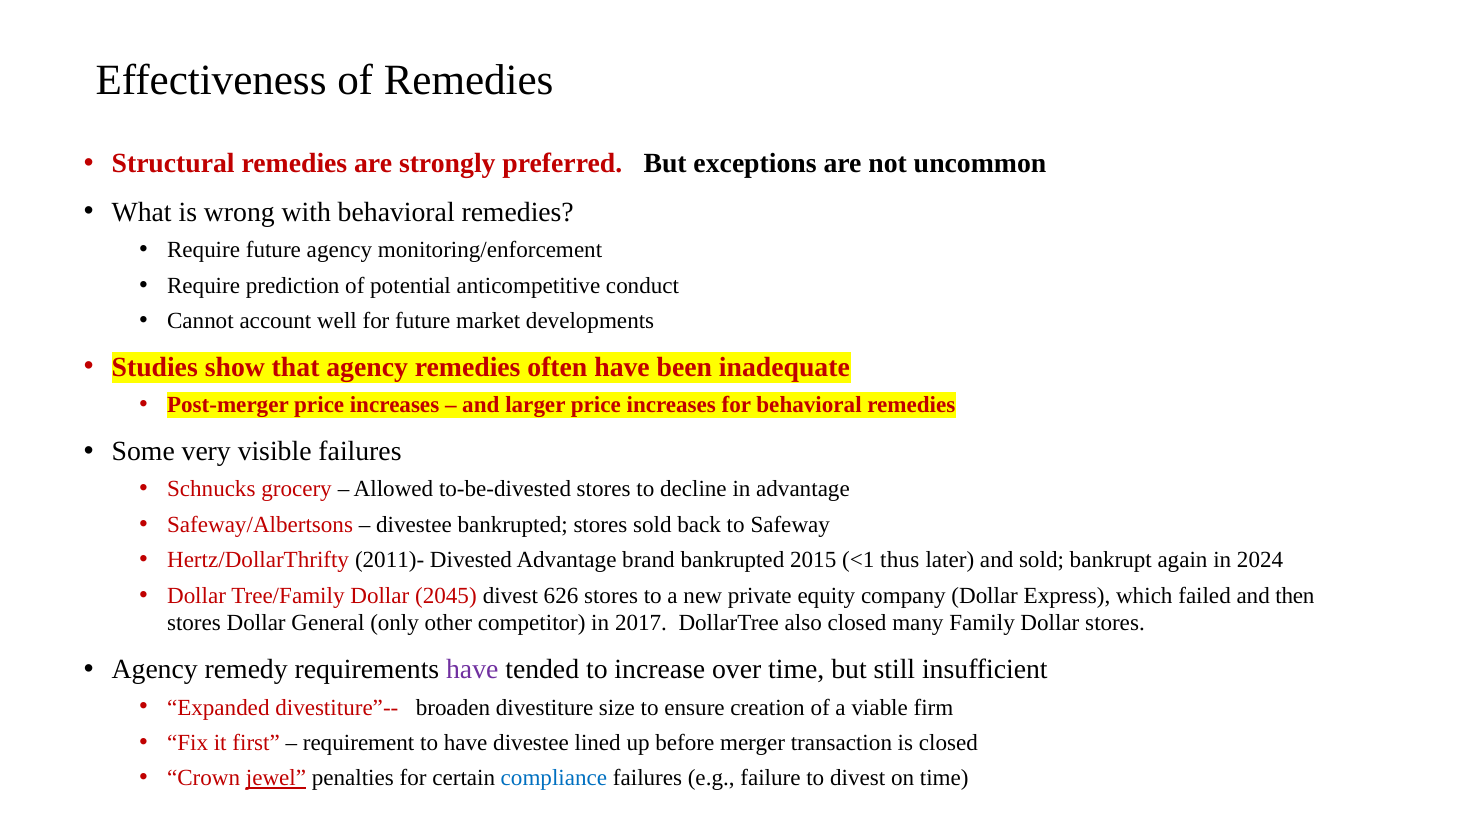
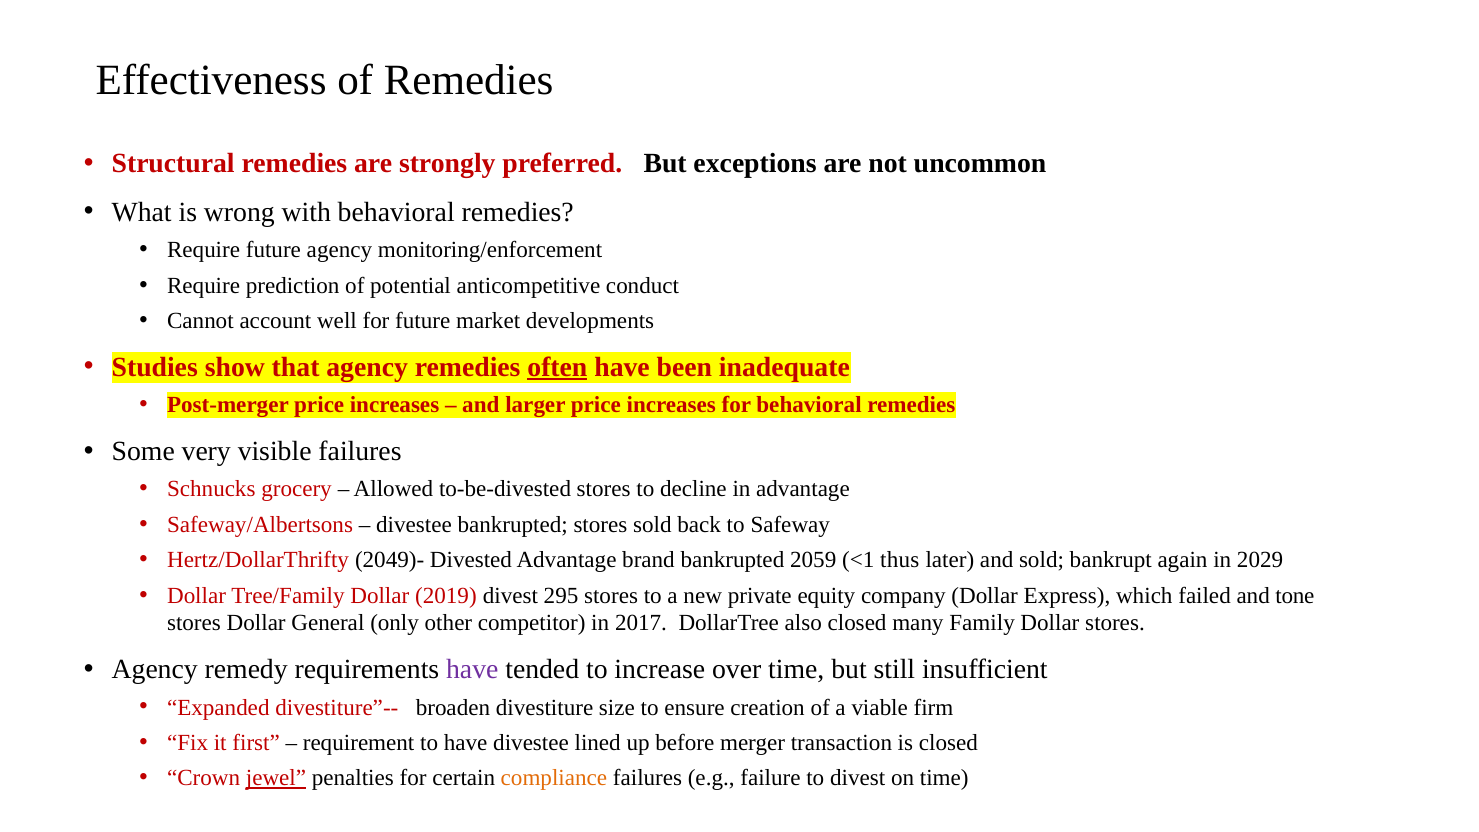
often underline: none -> present
2011)-: 2011)- -> 2049)-
2015: 2015 -> 2059
2024: 2024 -> 2029
2045: 2045 -> 2019
626: 626 -> 295
then: then -> tone
compliance colour: blue -> orange
